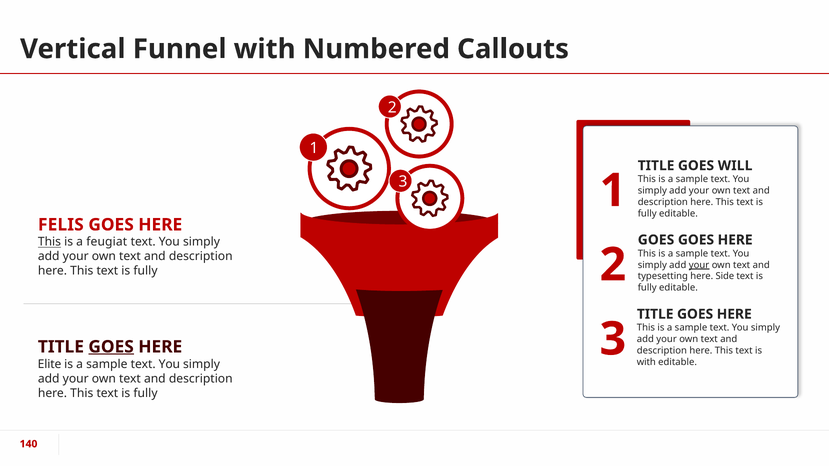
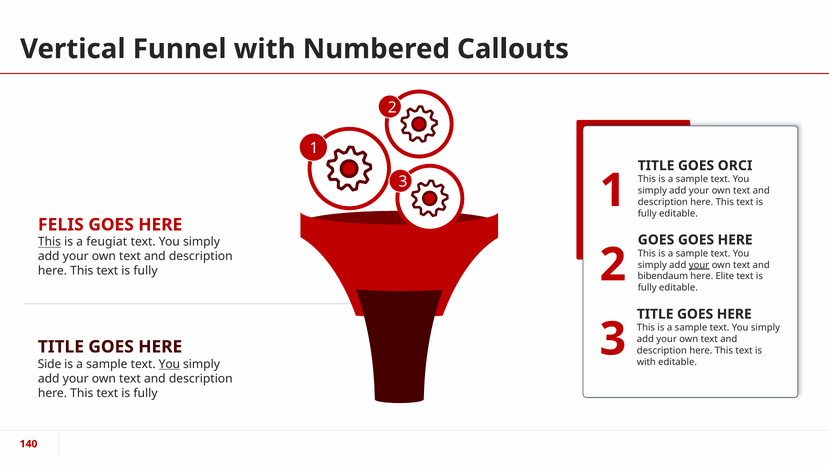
WILL: WILL -> ORCI
typesetting: typesetting -> bibendaum
Side: Side -> Elite
GOES at (111, 347) underline: present -> none
Elite: Elite -> Side
You at (169, 364) underline: none -> present
